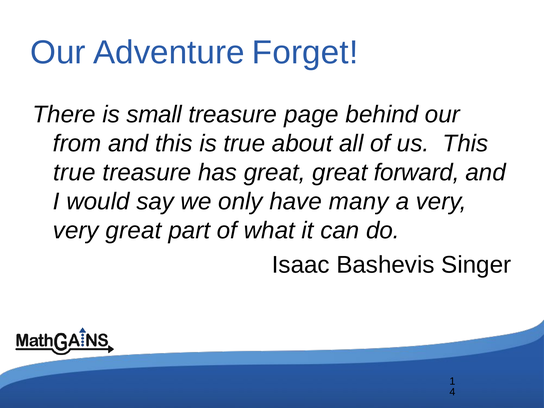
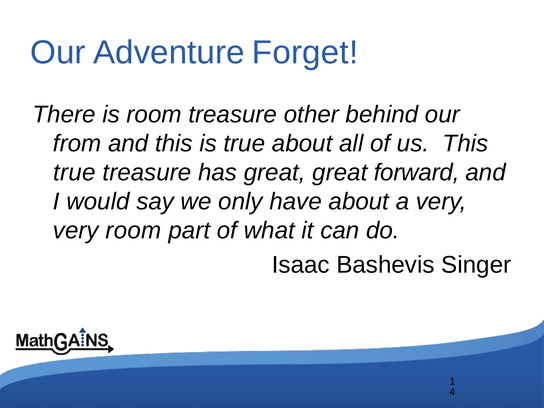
is small: small -> room
page: page -> other
have many: many -> about
very great: great -> room
